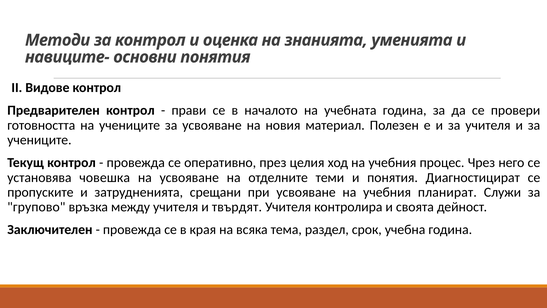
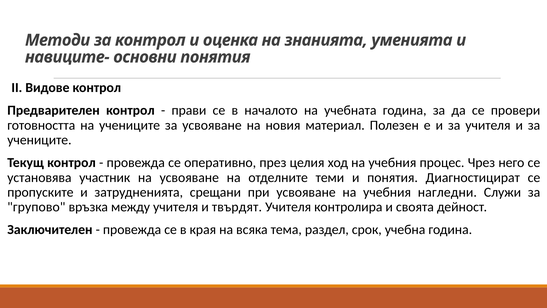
човешка: човешка -> участник
планират: планират -> нагледни
